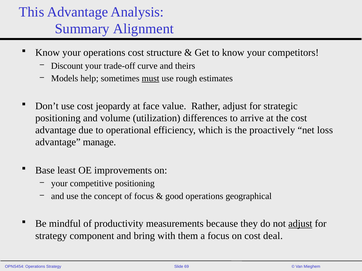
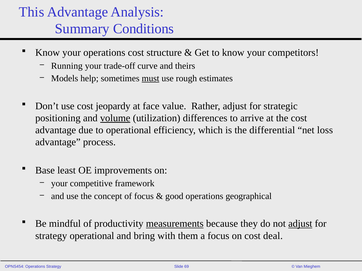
Alignment: Alignment -> Conditions
Discount: Discount -> Running
volume underline: none -> present
proactively: proactively -> differential
manage: manage -> process
competitive positioning: positioning -> framework
measurements underline: none -> present
strategy component: component -> operational
